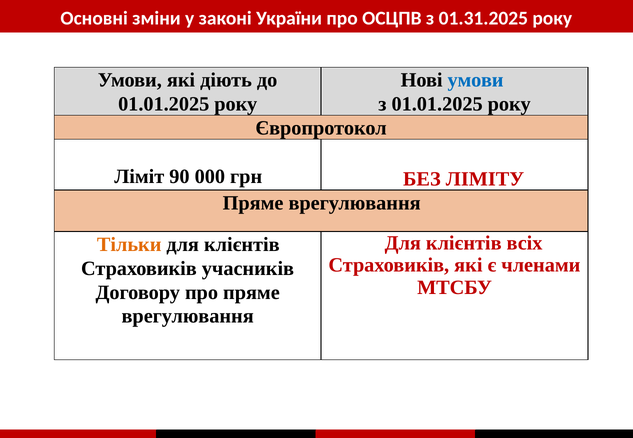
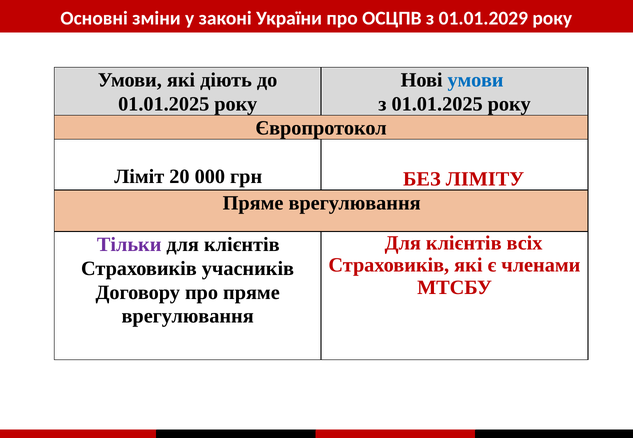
01.31.2025: 01.31.2025 -> 01.01.2029
90: 90 -> 20
Тільки colour: orange -> purple
